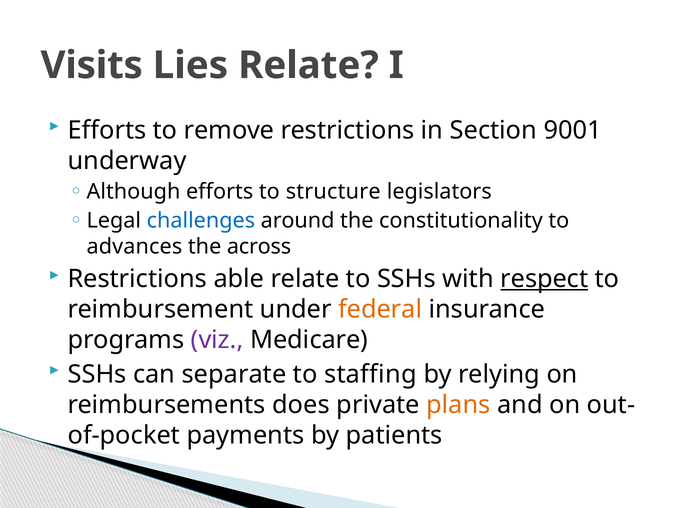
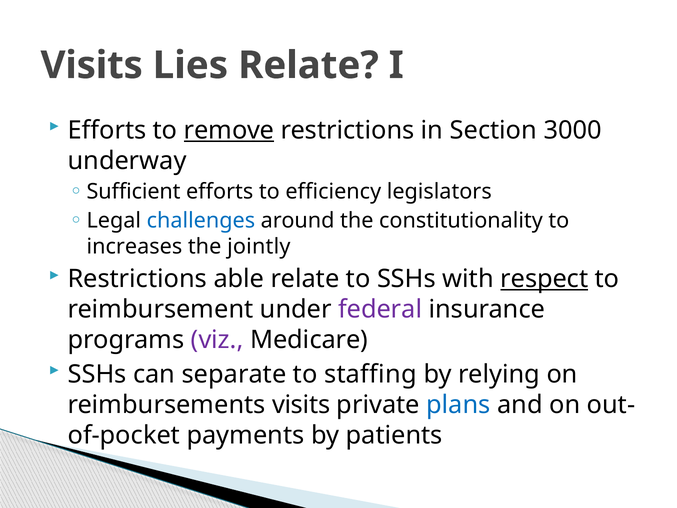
remove underline: none -> present
9001: 9001 -> 3000
Although: Although -> Sufficient
structure: structure -> efficiency
advances: advances -> increases
across: across -> jointly
federal colour: orange -> purple
reimbursements does: does -> visits
plans colour: orange -> blue
